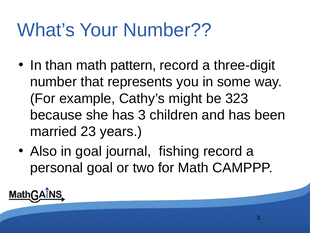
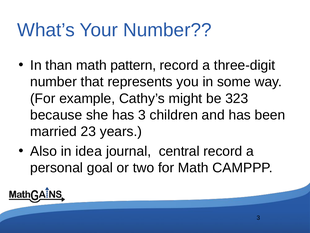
in goal: goal -> idea
fishing: fishing -> central
